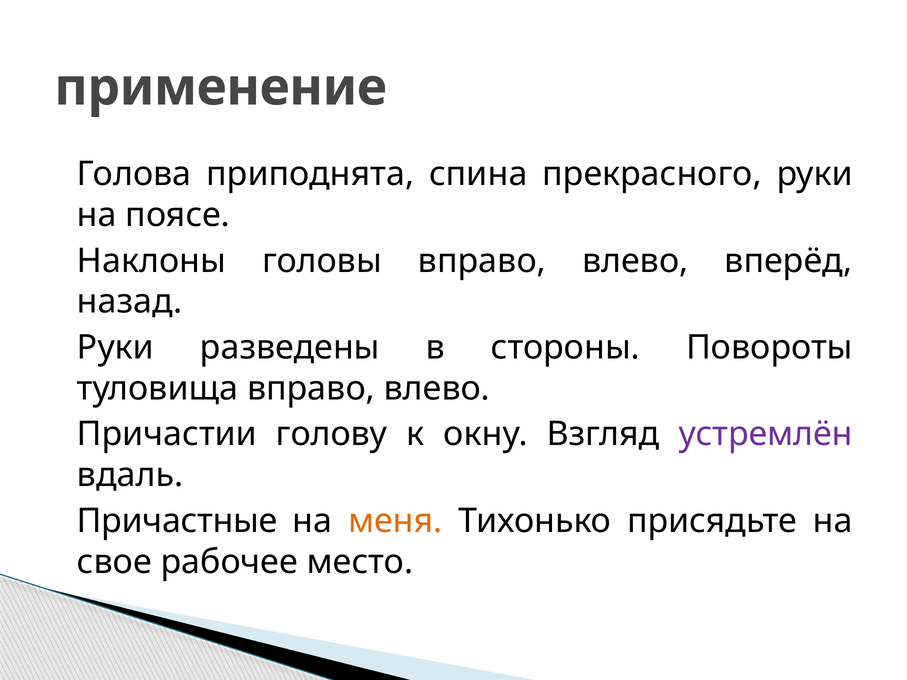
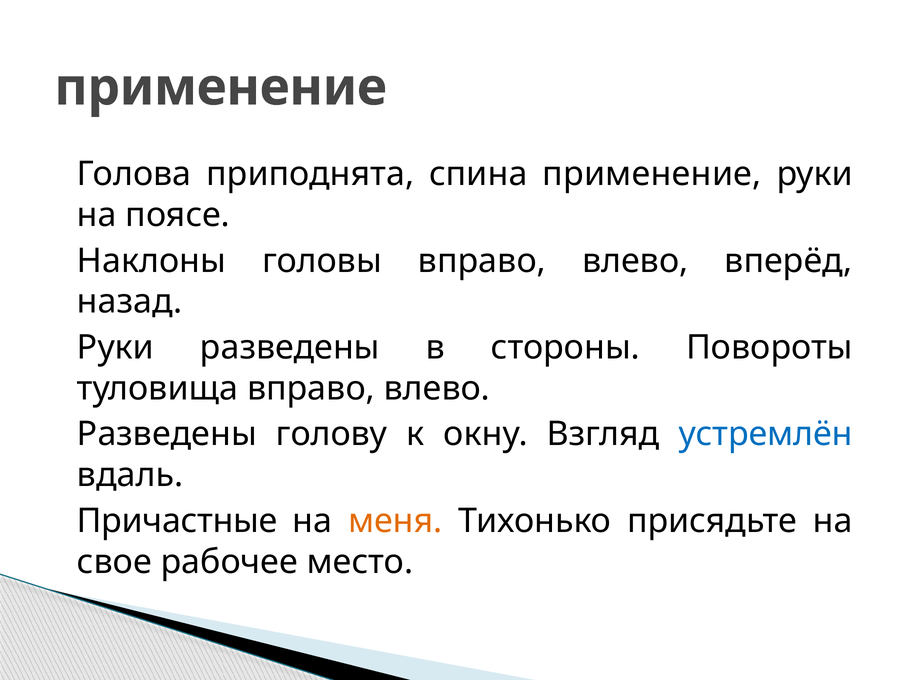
спина прекрасного: прекрасного -> применение
Причастии at (167, 434): Причастии -> Разведены
устремлён colour: purple -> blue
